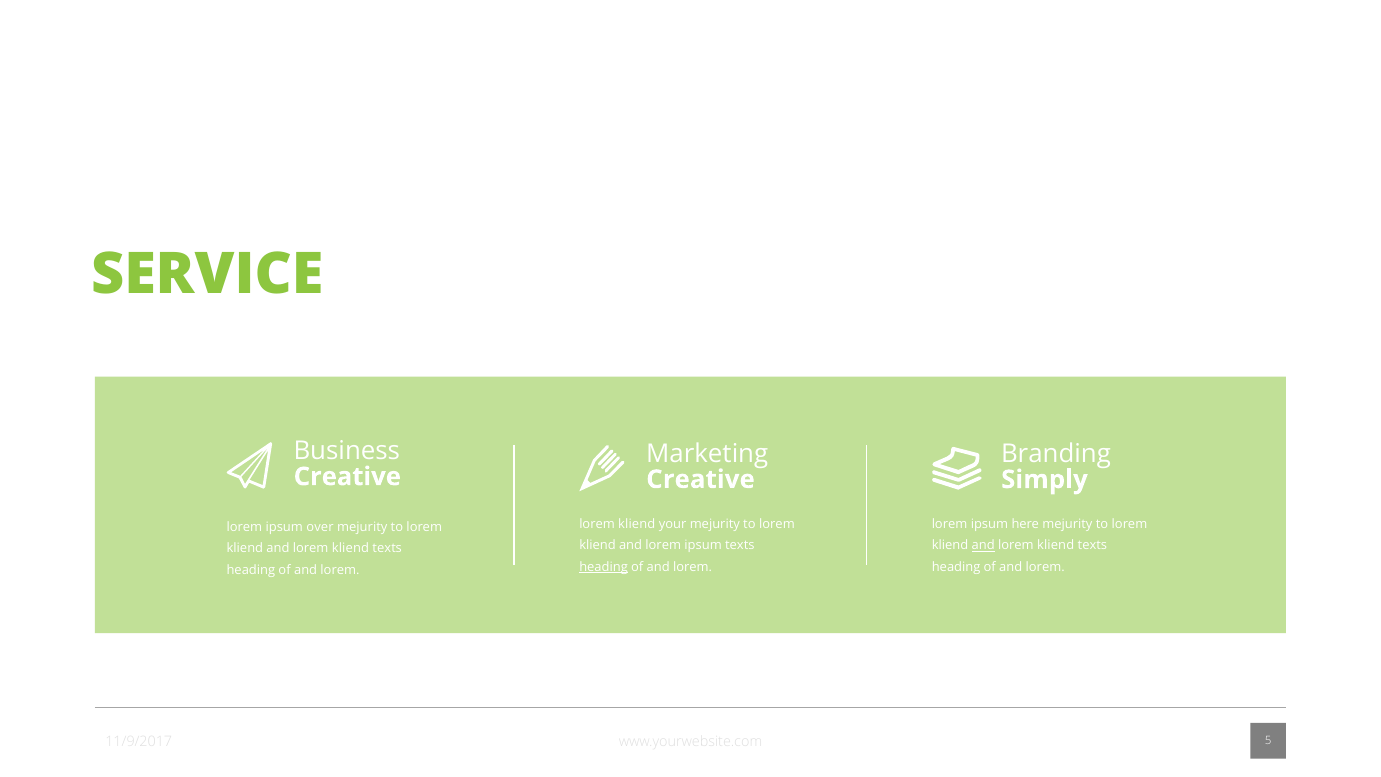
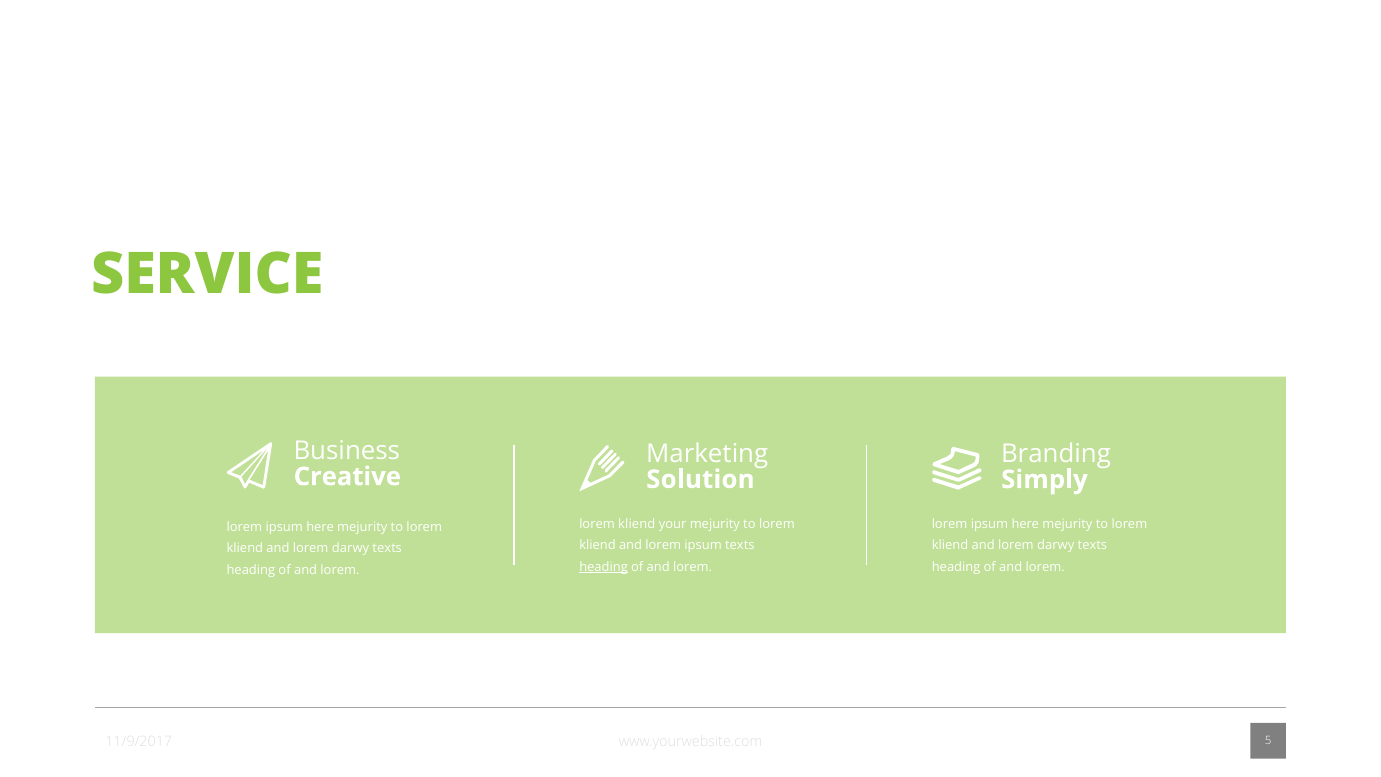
Creative at (700, 479): Creative -> Solution
over at (320, 527): over -> here
and at (983, 545) underline: present -> none
kliend at (1056, 545): kliend -> darwy
kliend at (350, 548): kliend -> darwy
